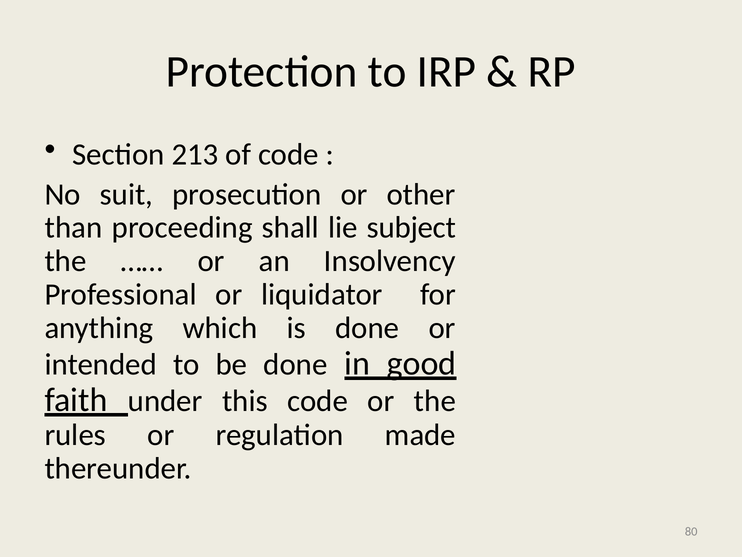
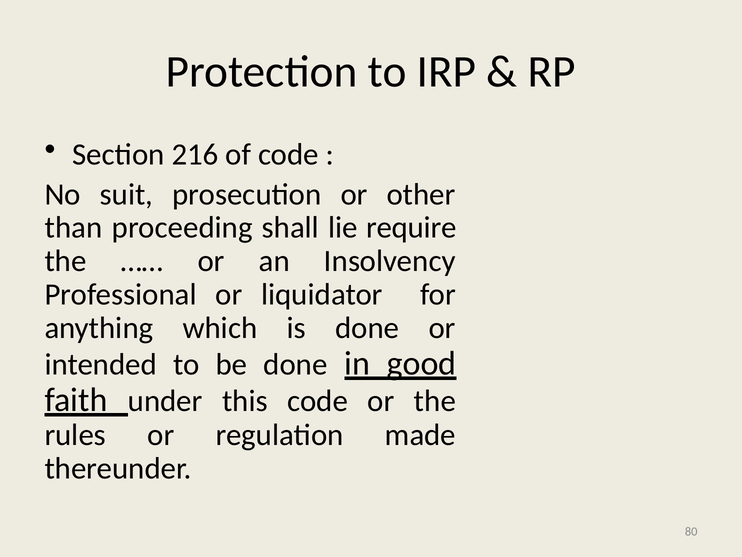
213: 213 -> 216
subject: subject -> require
